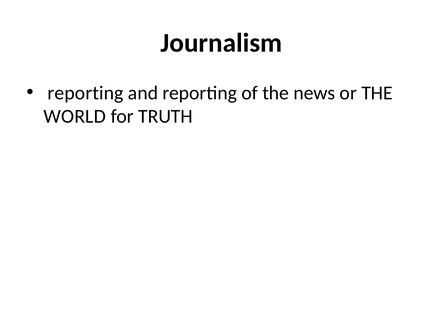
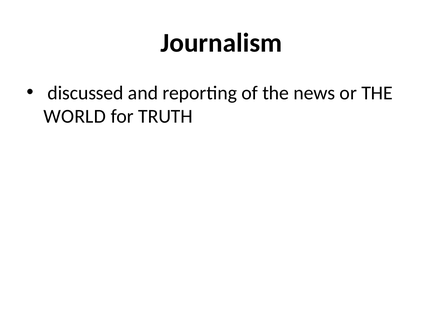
reporting at (86, 93): reporting -> discussed
